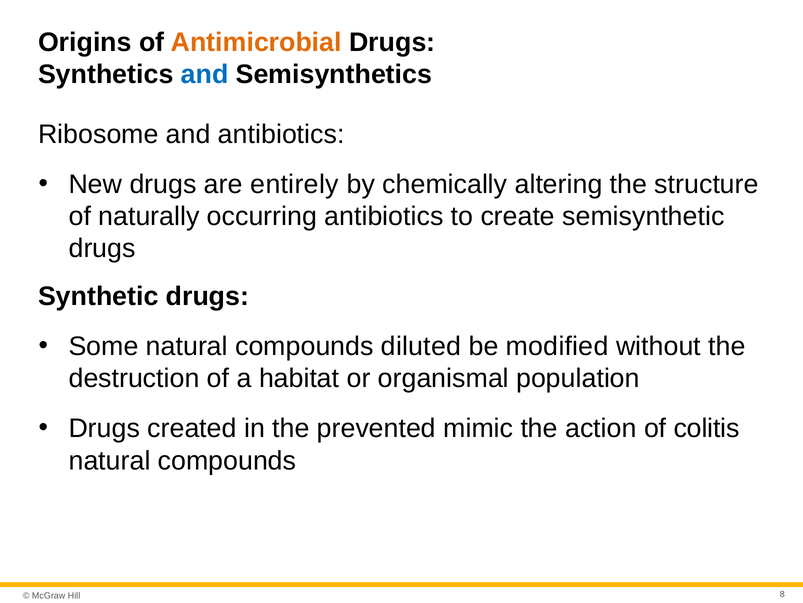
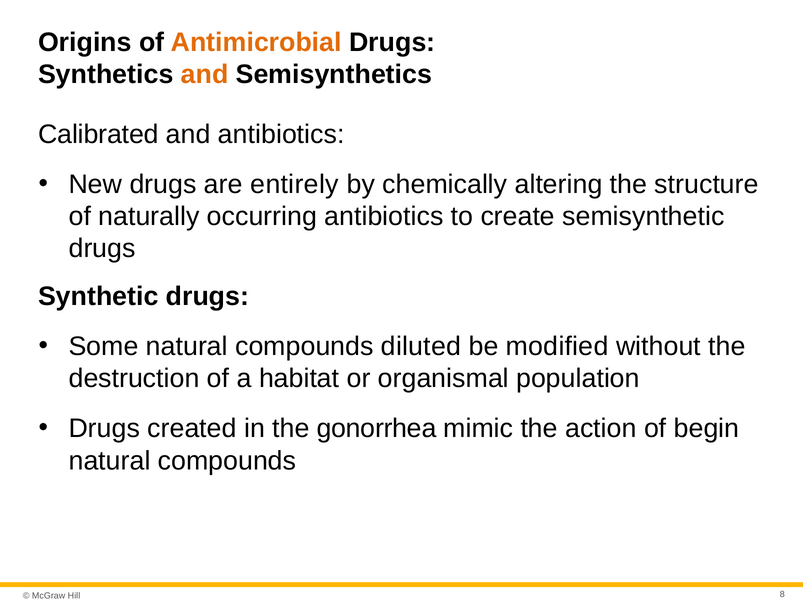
and at (205, 74) colour: blue -> orange
Ribosome: Ribosome -> Calibrated
prevented: prevented -> gonorrhea
colitis: colitis -> begin
